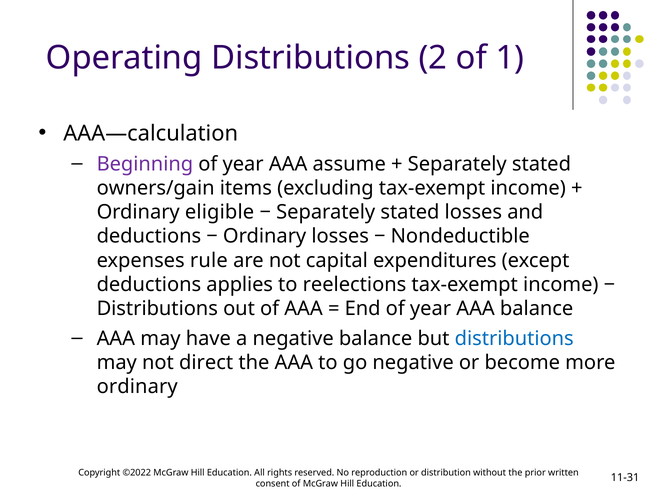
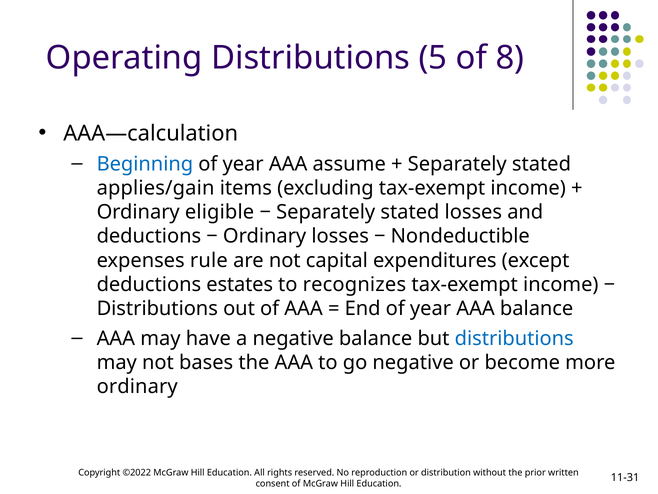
2: 2 -> 5
1: 1 -> 8
Beginning colour: purple -> blue
owners/gain: owners/gain -> applies/gain
applies: applies -> estates
reelections: reelections -> recognizes
direct: direct -> bases
